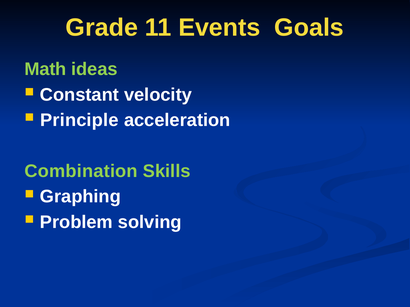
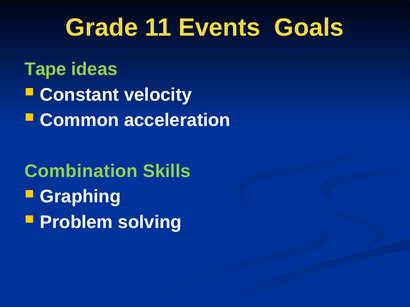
Math: Math -> Tape
Principle: Principle -> Common
